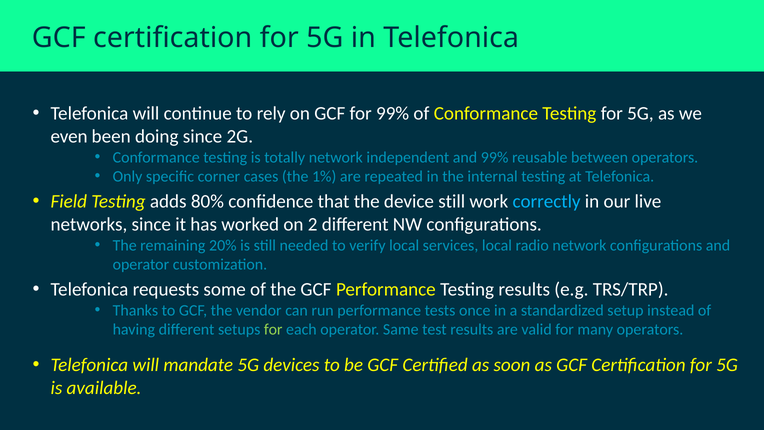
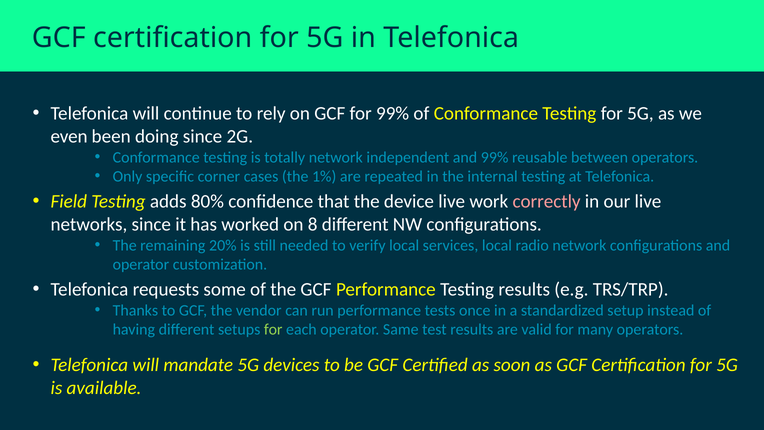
device still: still -> live
correctly colour: light blue -> pink
2: 2 -> 8
